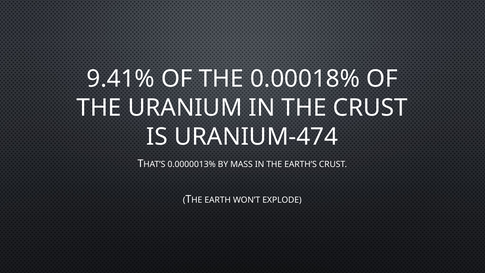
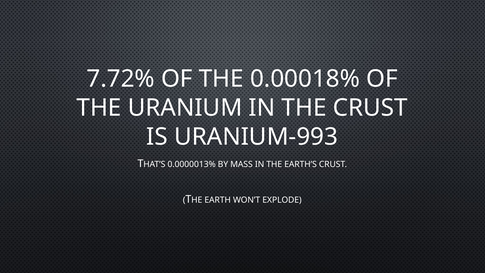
9.41%: 9.41% -> 7.72%
URANIUM-474: URANIUM-474 -> URANIUM-993
